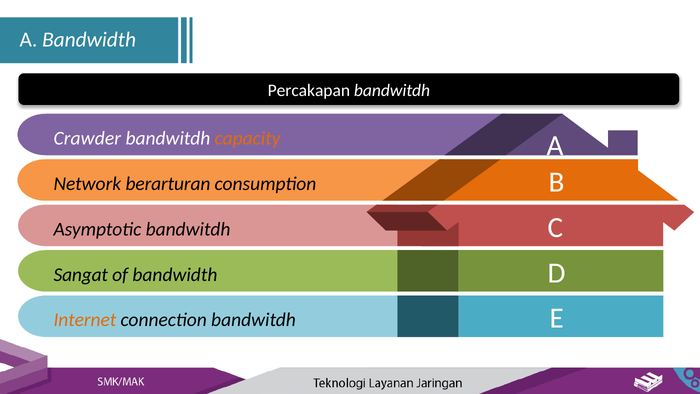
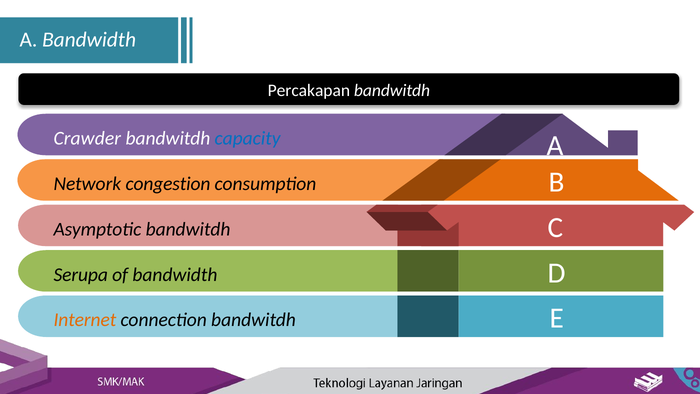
capacity colour: orange -> blue
berarturan: berarturan -> congestion
Sangat: Sangat -> Serupa
